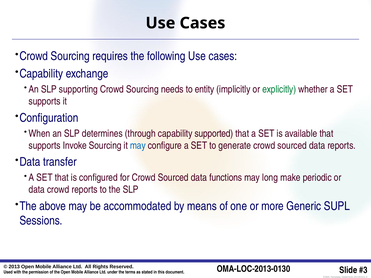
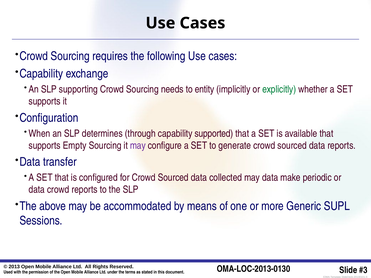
Invoke: Invoke -> Empty
may at (138, 146) colour: blue -> purple
functions: functions -> collected
may long: long -> data
